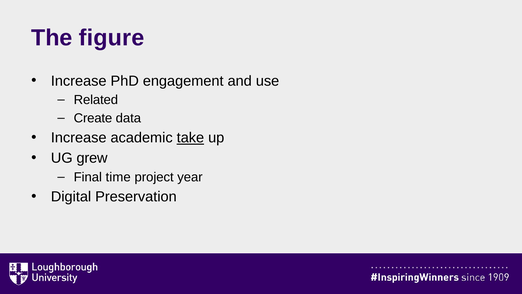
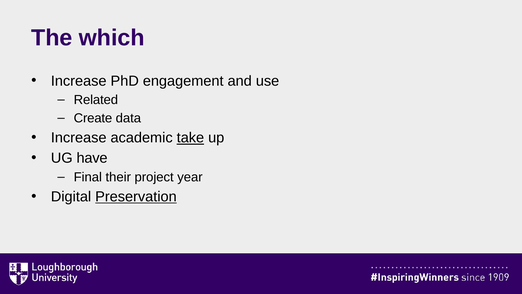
figure: figure -> which
grew: grew -> have
time: time -> their
Preservation underline: none -> present
